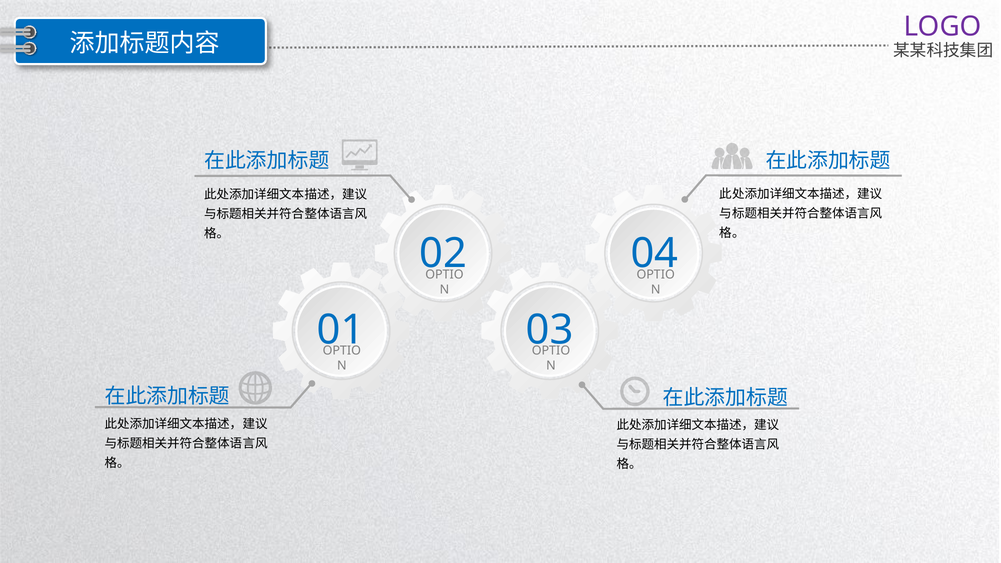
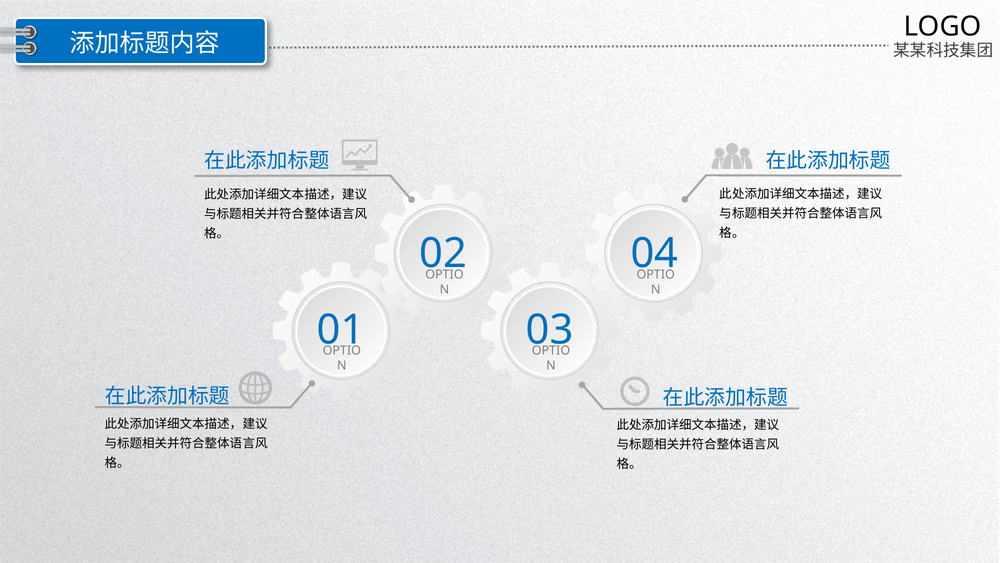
LOGO colour: purple -> black
